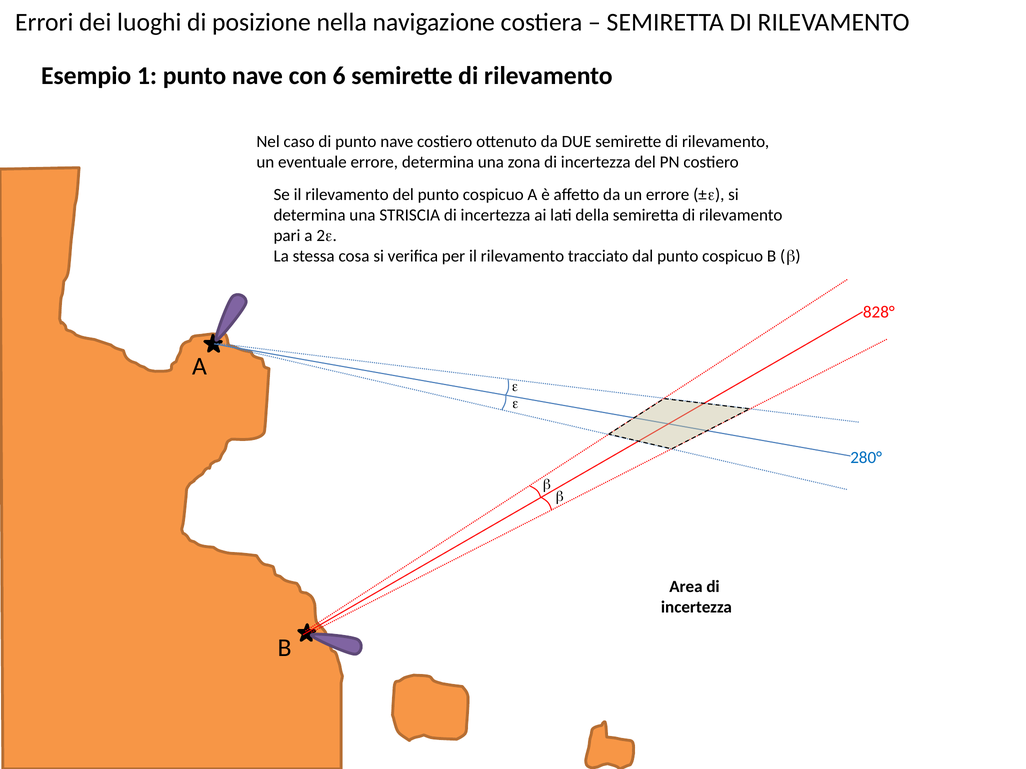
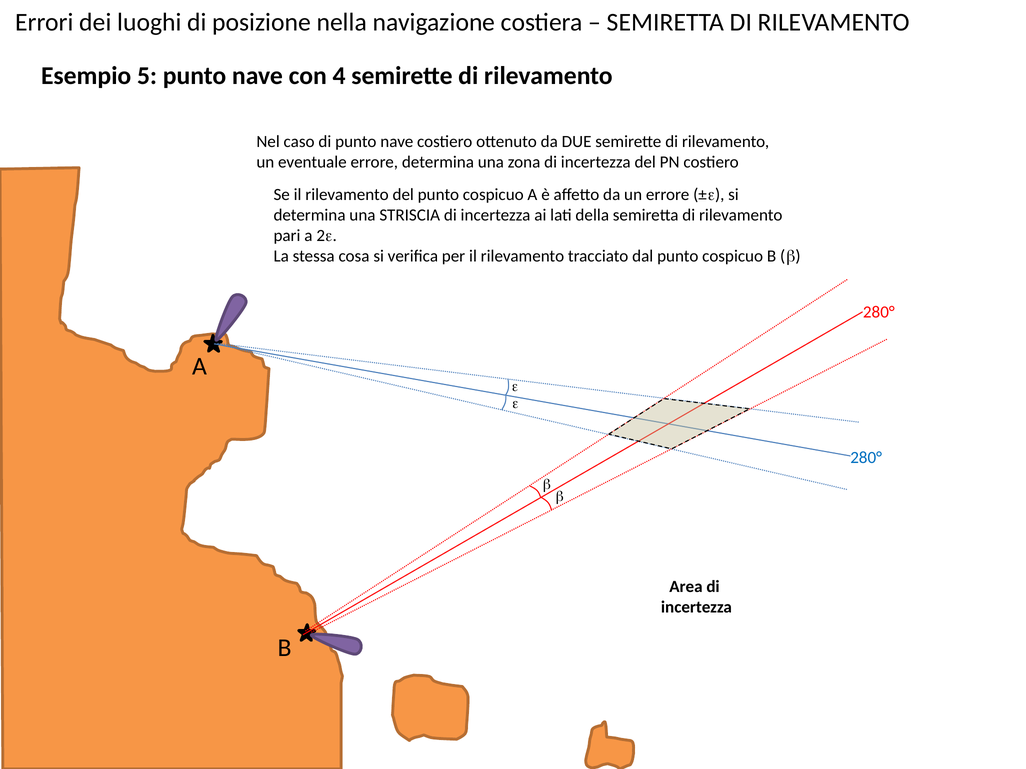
1: 1 -> 5
6: 6 -> 4
828° at (879, 312): 828° -> 280°
